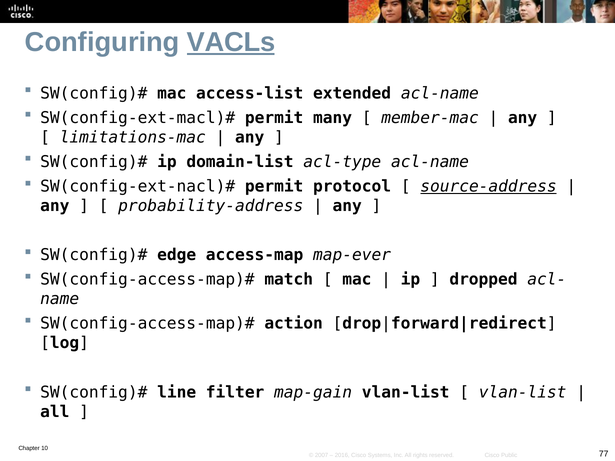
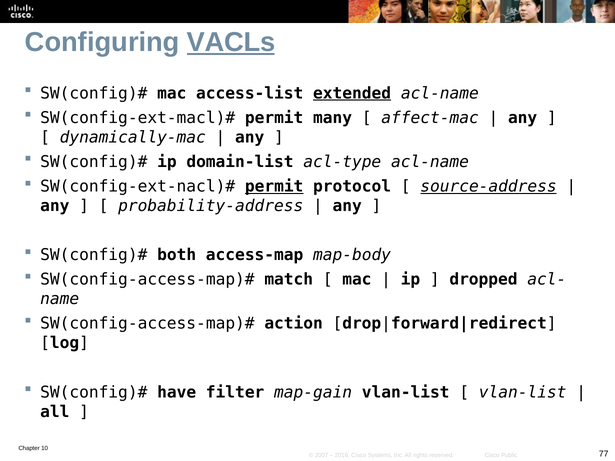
extended underline: none -> present
member-mac: member-mac -> affect-mac
limitations-mac: limitations-mac -> dynamically-mac
permit at (274, 186) underline: none -> present
edge: edge -> both
map-ever: map-ever -> map-body
line: line -> have
